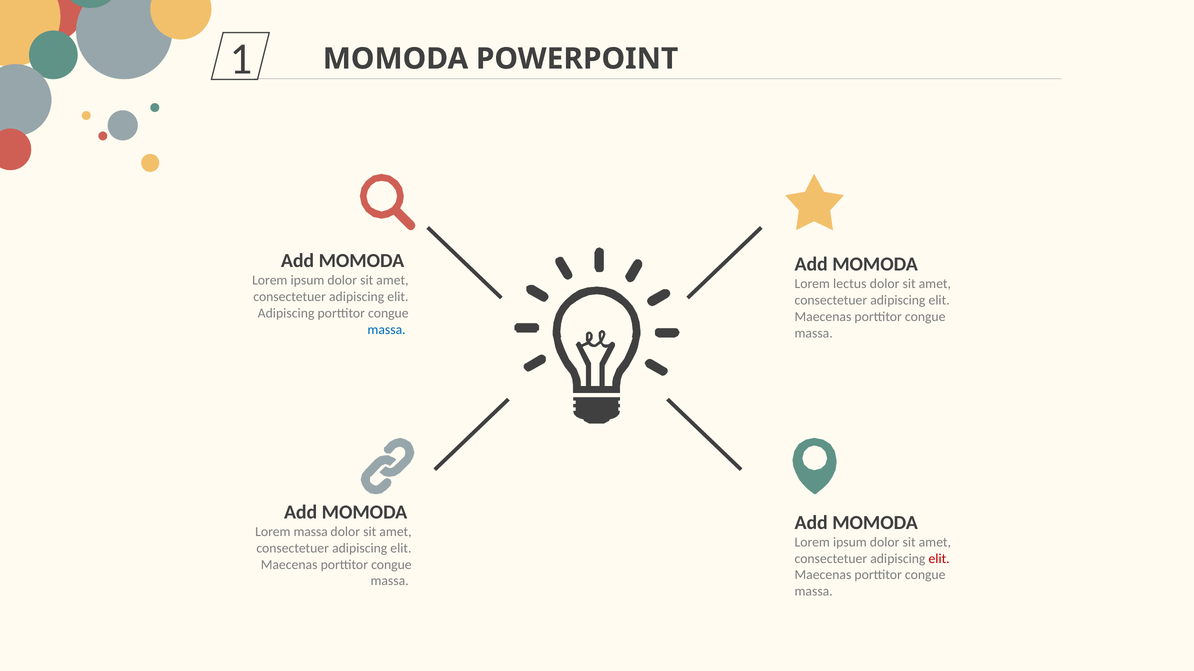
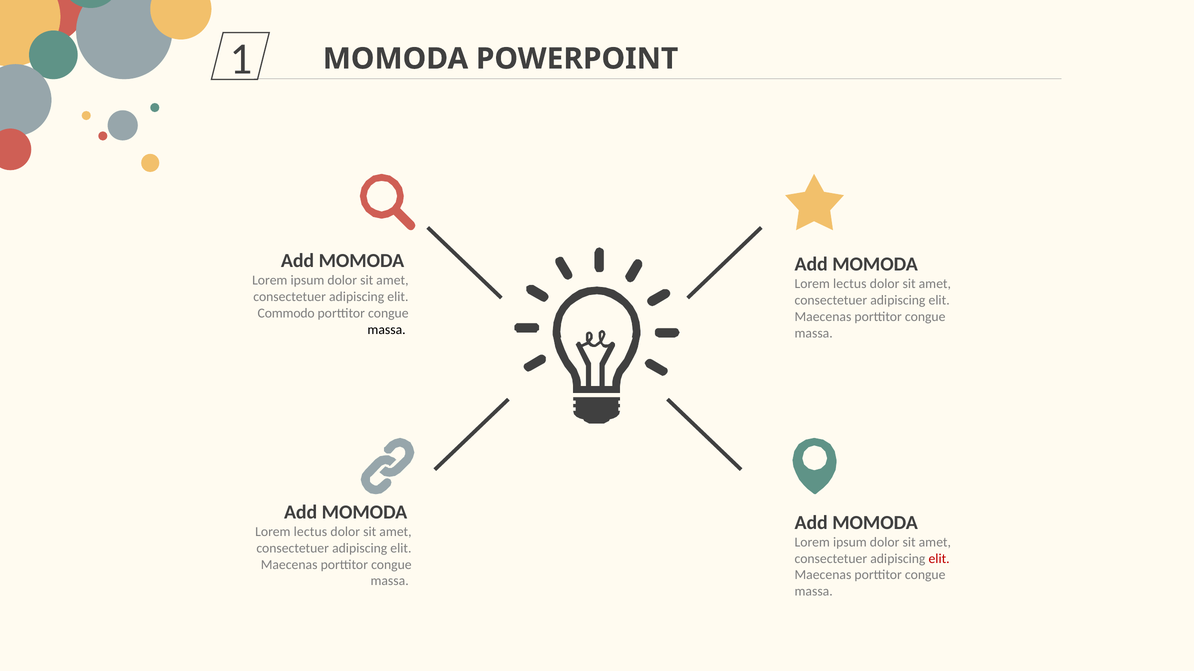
Adipiscing at (286, 314): Adipiscing -> Commodo
massa at (387, 330) colour: blue -> black
massa at (311, 532): massa -> lectus
